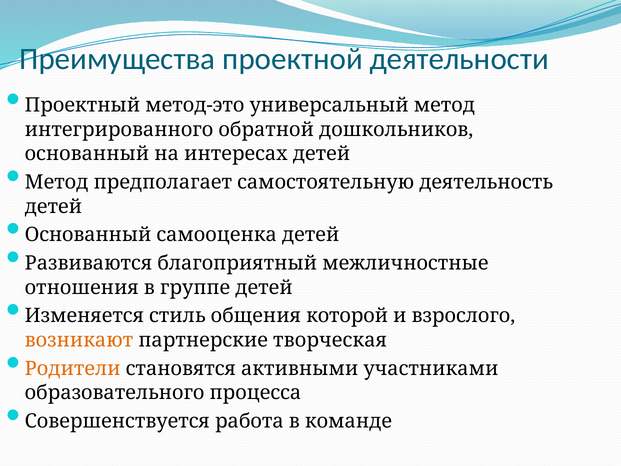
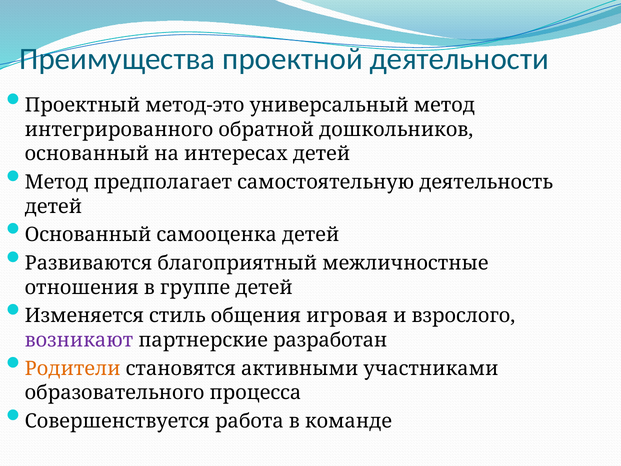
которой: которой -> игровая
возникают colour: orange -> purple
творческая: творческая -> разработан
